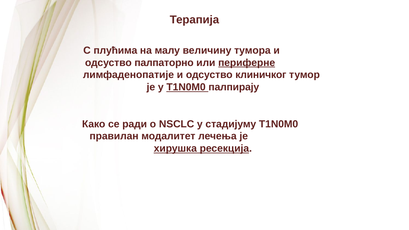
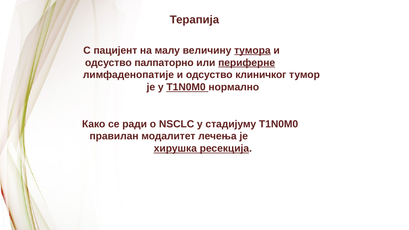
плућима: плућима -> пацијент
тумора underline: none -> present
палпирају: палпирају -> нормално
